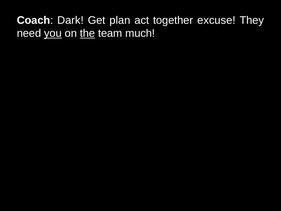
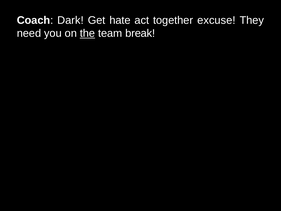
plan: plan -> hate
you underline: present -> none
much: much -> break
